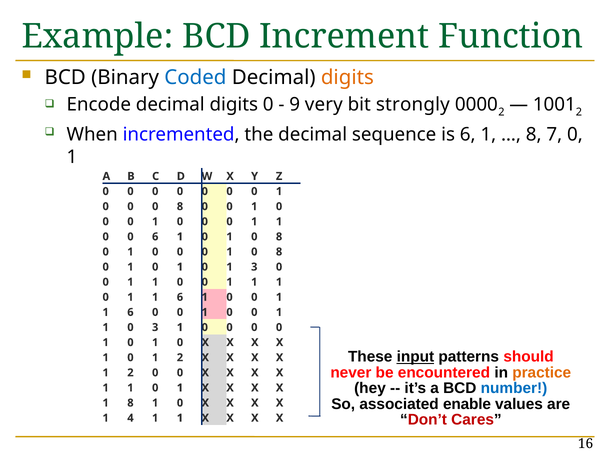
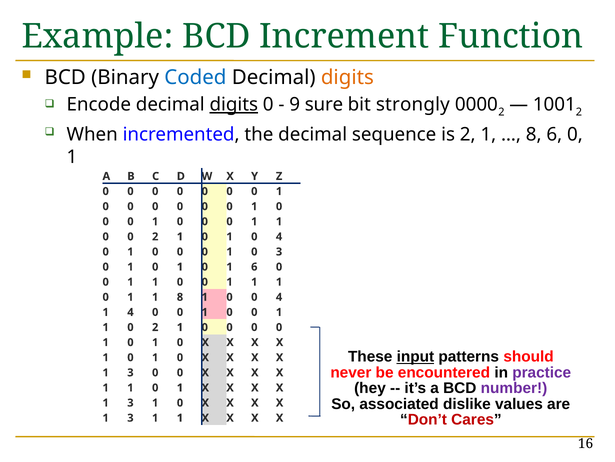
digits at (234, 104) underline: none -> present
very: very -> sure
is 6: 6 -> 2
8 7: 7 -> 6
8 at (180, 206): 8 -> 0
0 0 6: 6 -> 2
8 at (279, 236): 8 -> 4
8 at (279, 251): 8 -> 3
1 3: 3 -> 6
6 at (180, 297): 6 -> 8
1 at (279, 297): 1 -> 4
6 at (130, 312): 6 -> 4
1 0 3: 3 -> 2
2 at (180, 357): 2 -> 0
practice colour: orange -> purple
2 at (130, 372): 2 -> 3
number colour: blue -> purple
enable: enable -> dislike
8 at (130, 402): 8 -> 3
4 at (130, 417): 4 -> 3
